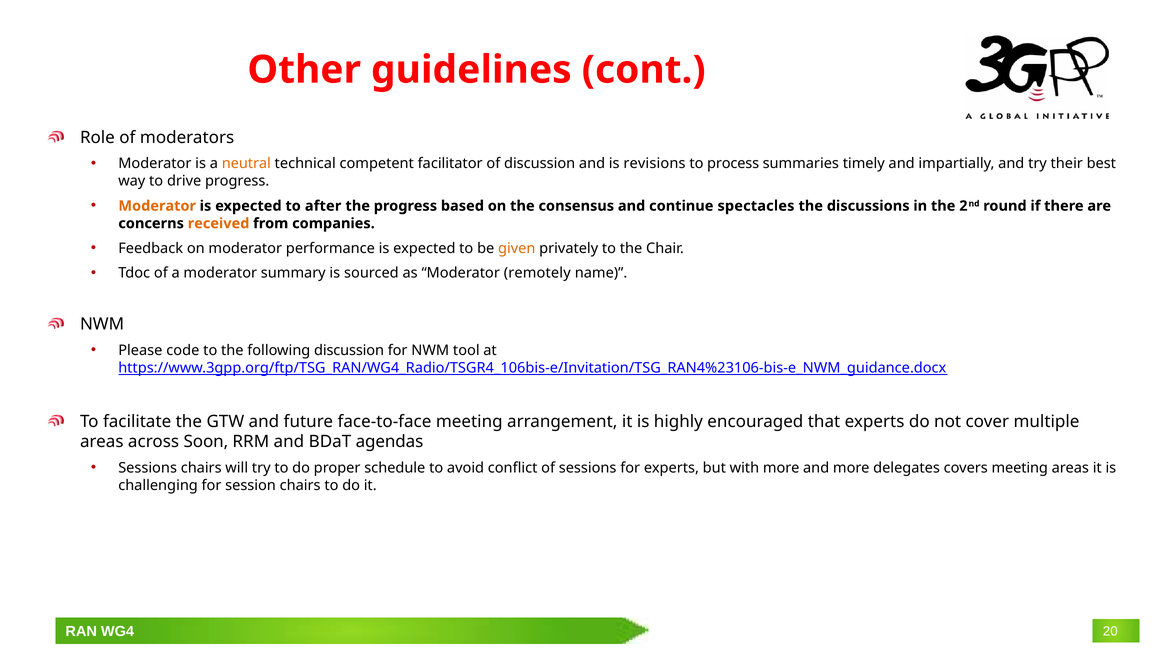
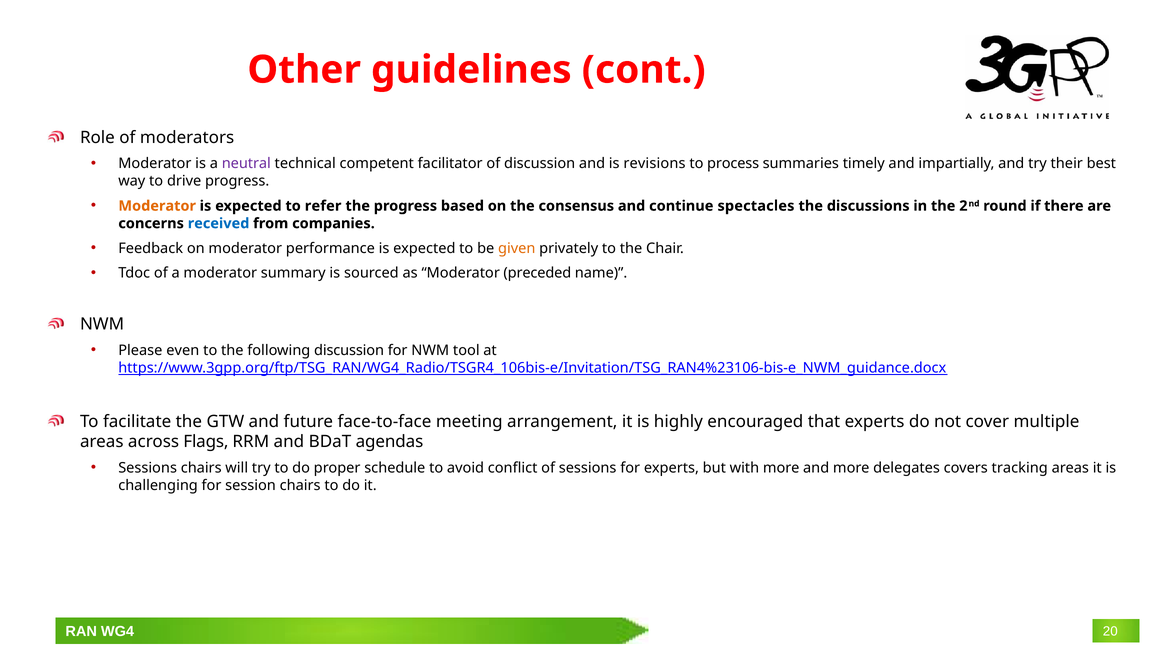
neutral colour: orange -> purple
after: after -> refer
received colour: orange -> blue
remotely: remotely -> preceded
code: code -> even
Soon: Soon -> Flags
covers meeting: meeting -> tracking
